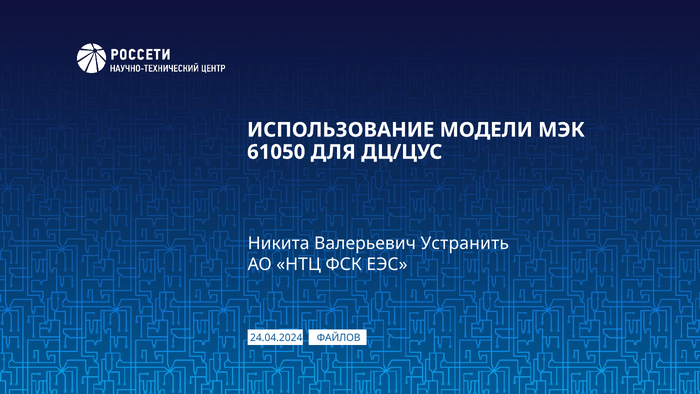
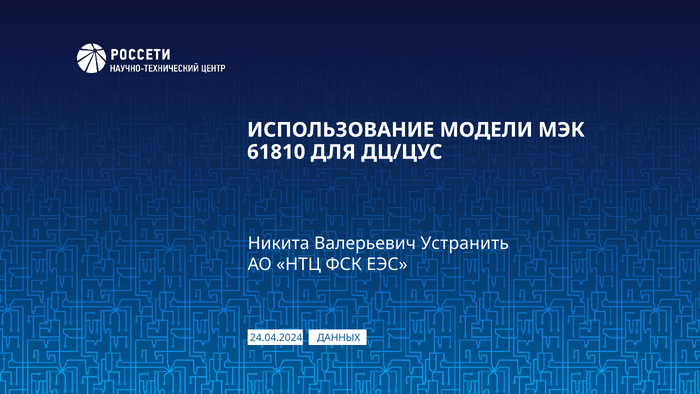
61050: 61050 -> 61810
ФАЙЛОВ: ФАЙЛОВ -> ДАННЫХ
